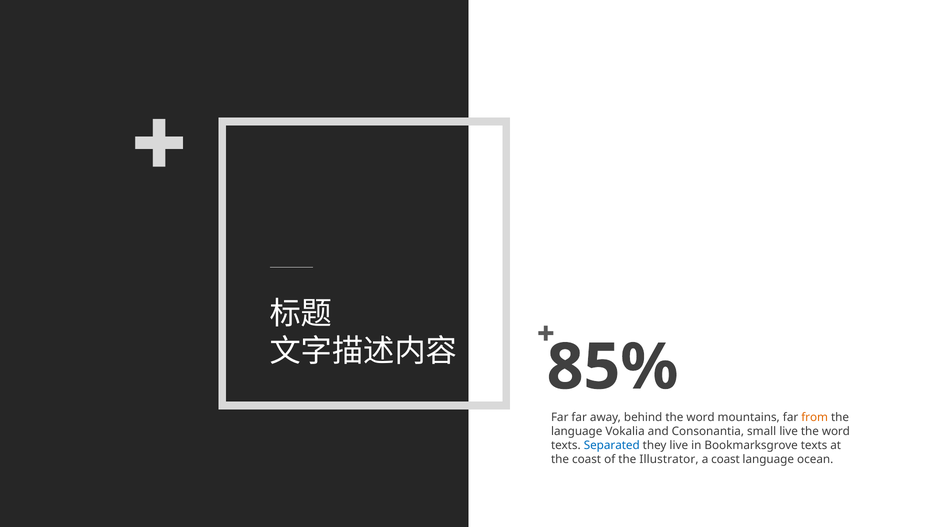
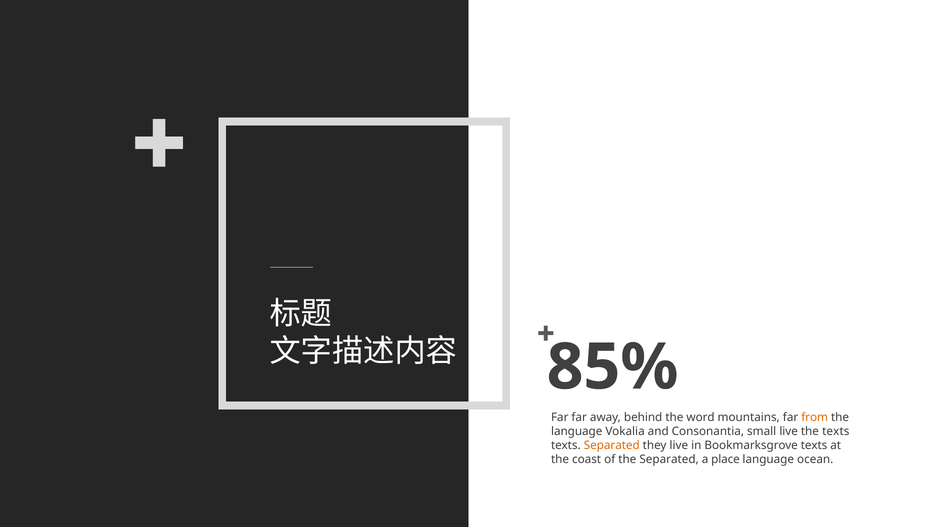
live the word: word -> texts
Separated at (612, 445) colour: blue -> orange
the Illustrator: Illustrator -> Separated
a coast: coast -> place
